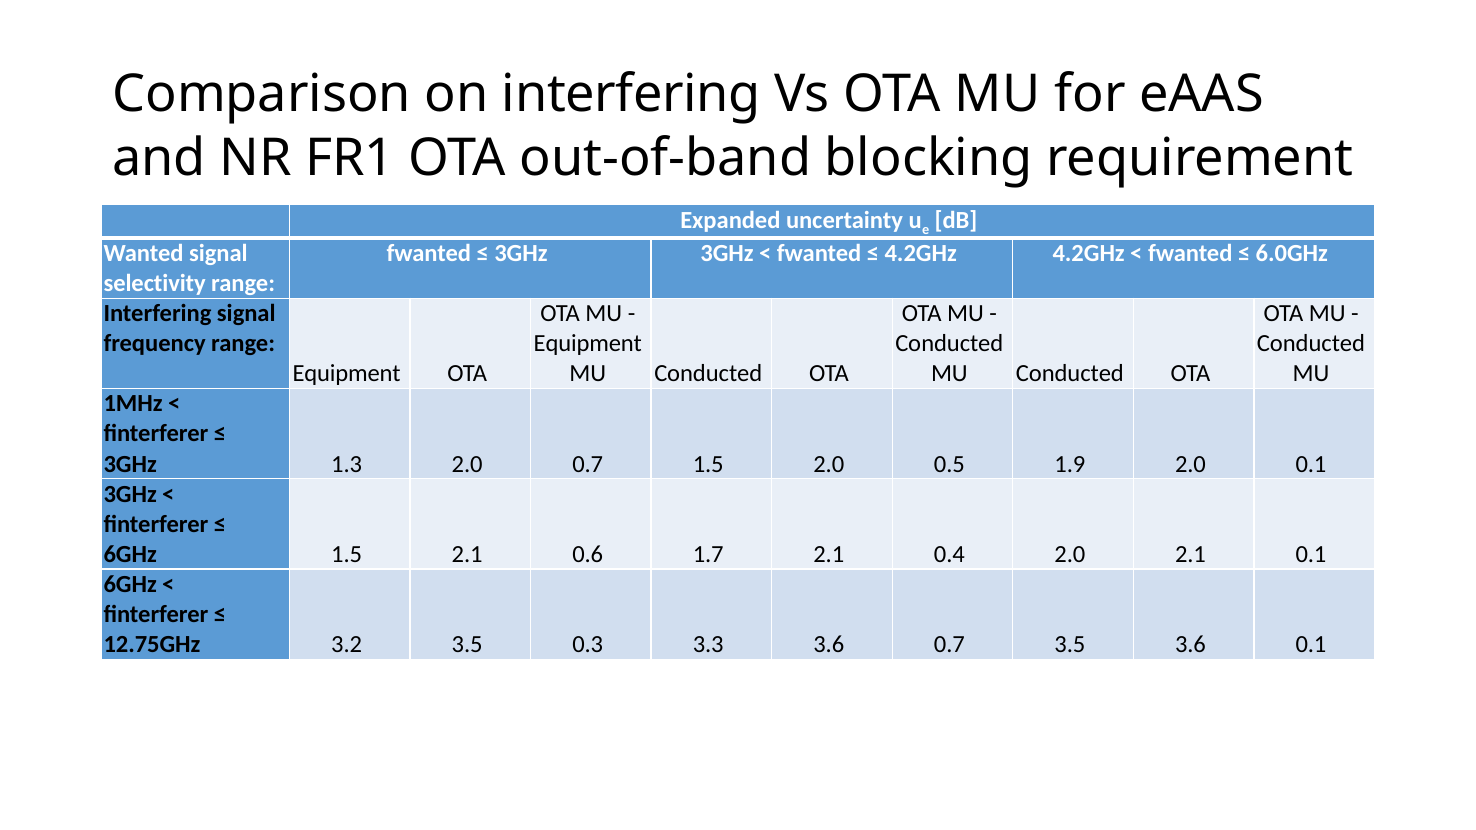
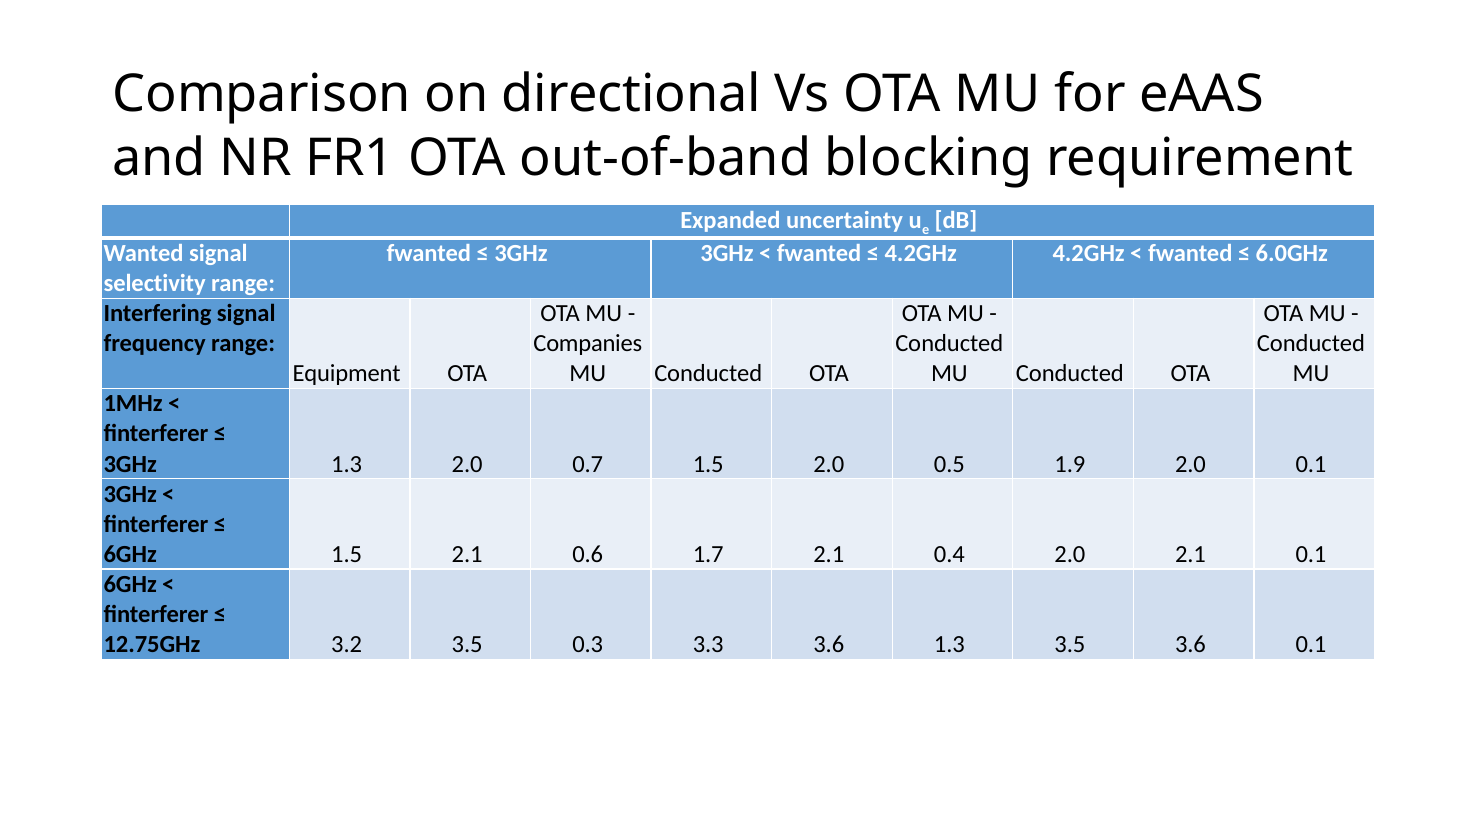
on interfering: interfering -> directional
Equipment at (588, 344): Equipment -> Companies
3.6 0.7: 0.7 -> 1.3
